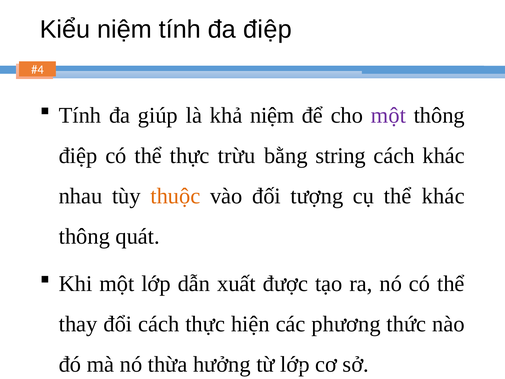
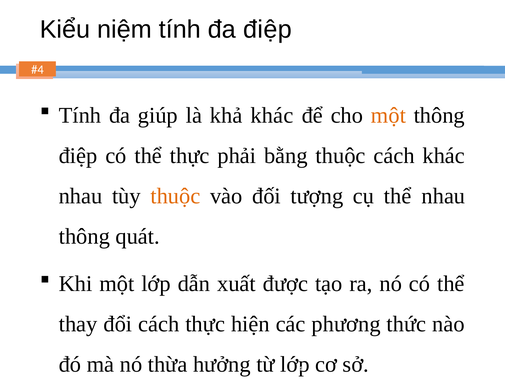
khả niệm: niệm -> khác
một at (388, 115) colour: purple -> orange
trừu: trừu -> phải
bằng string: string -> thuộc
thể khác: khác -> nhau
